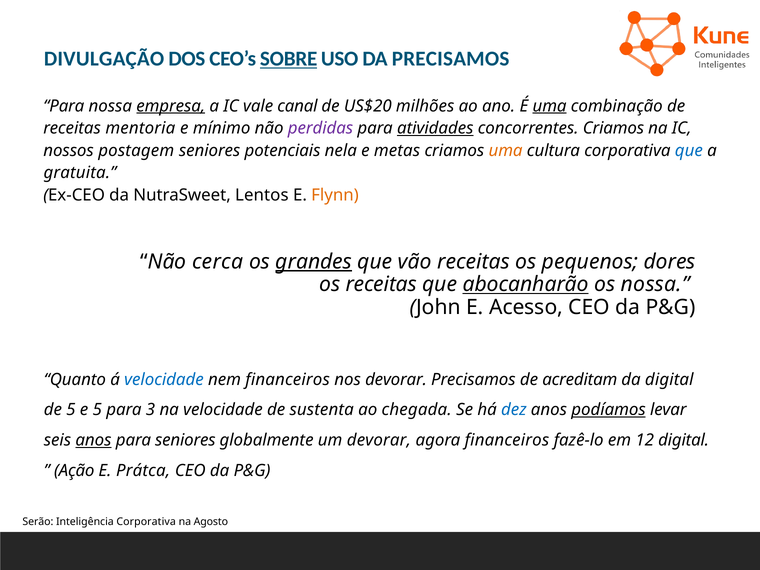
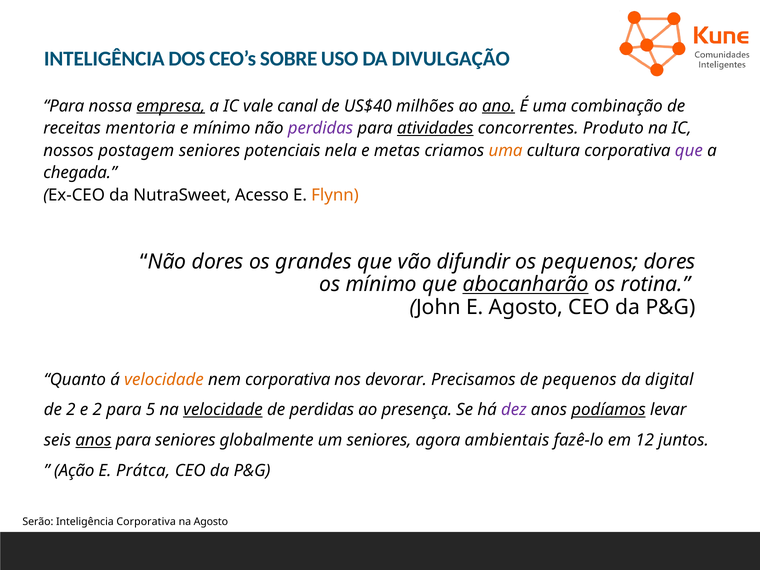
DIVULGAÇÃO at (104, 59): DIVULGAÇÃO -> INTELIGÊNCIA
SOBRE underline: present -> none
DA PRECISAMOS: PRECISAMOS -> DIVULGAÇÃO
US$20: US$20 -> US$40
ano underline: none -> present
uma at (550, 106) underline: present -> none
concorrentes Criamos: Criamos -> Produto
que at (689, 150) colour: blue -> purple
gratuita: gratuita -> chegada
Lentos: Lentos -> Acesso
Não cerca: cerca -> dores
grandes underline: present -> none
vão receitas: receitas -> difundir
os receitas: receitas -> mínimo
os nossa: nossa -> rotina
E Acesso: Acesso -> Agosto
velocidade at (164, 380) colour: blue -> orange
nem financeiros: financeiros -> corporativa
de acreditam: acreditam -> pequenos
de 5: 5 -> 2
e 5: 5 -> 2
3: 3 -> 5
velocidade at (223, 410) underline: none -> present
de sustenta: sustenta -> perdidas
chegada: chegada -> presença
dez colour: blue -> purple
um devorar: devorar -> seniores
agora financeiros: financeiros -> ambientais
12 digital: digital -> juntos
